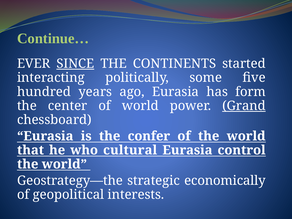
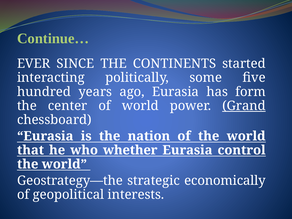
SINCE underline: present -> none
confer: confer -> nation
cultural: cultural -> whether
